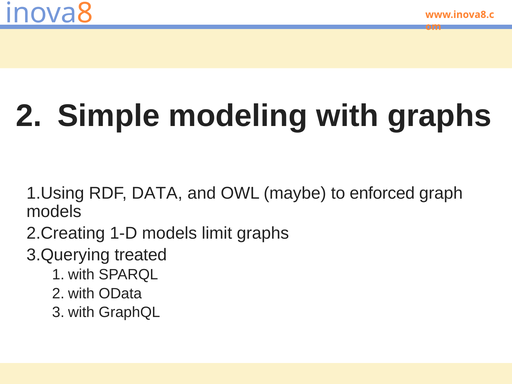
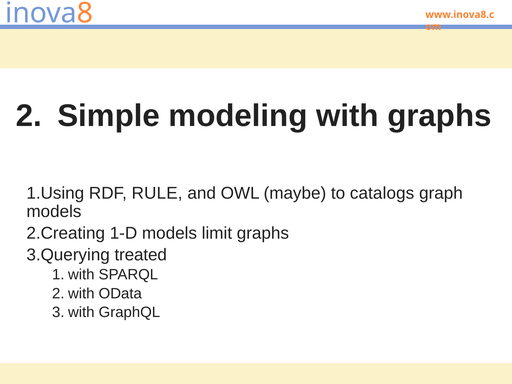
DATA: DATA -> RULE
enforced: enforced -> catalogs
